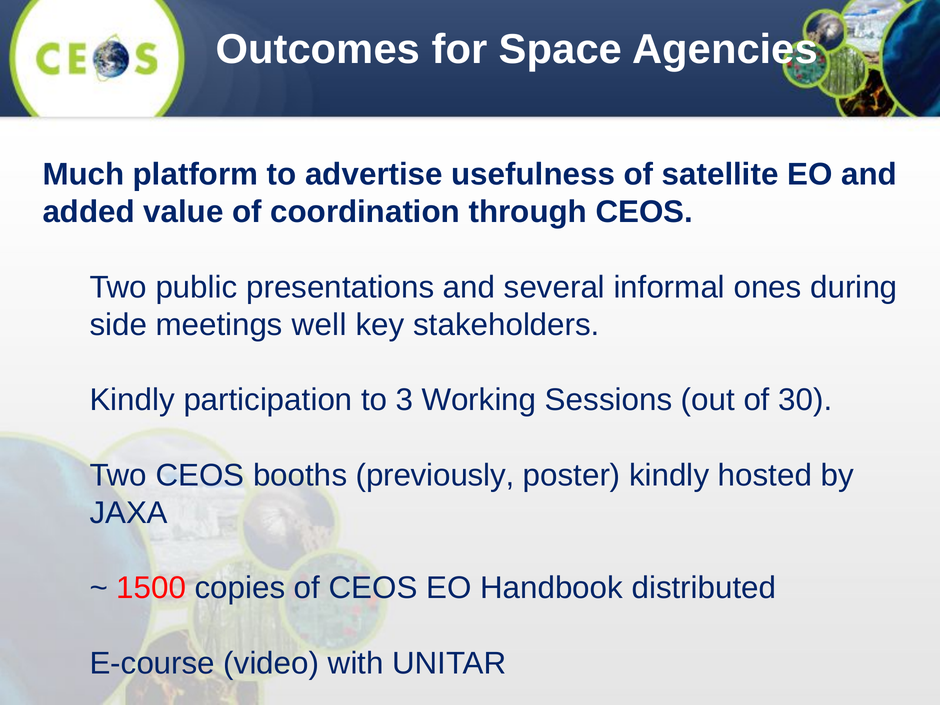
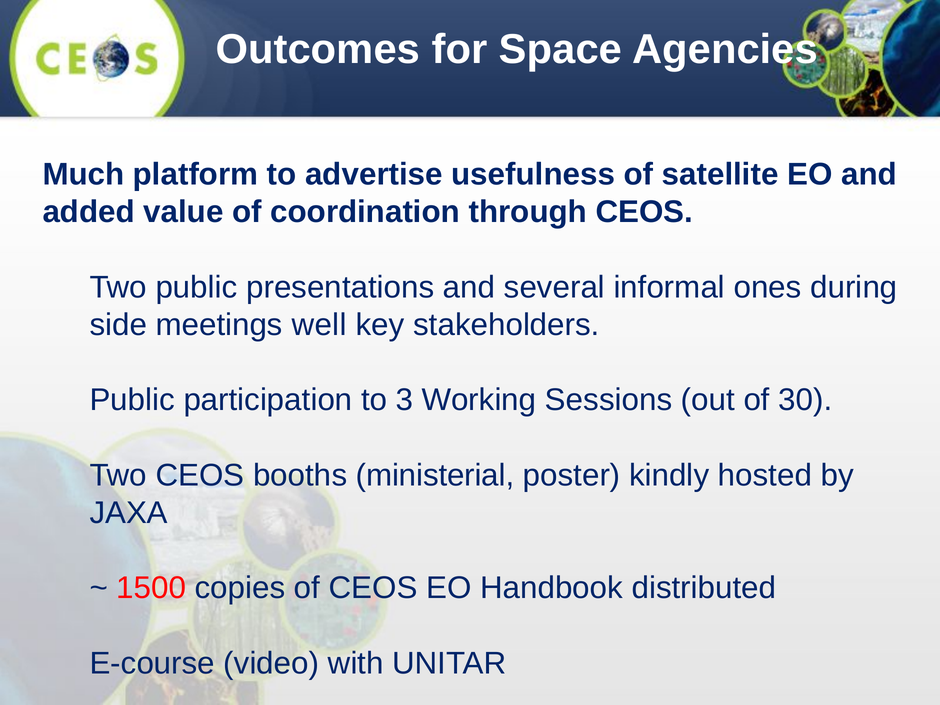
Kindly at (132, 400): Kindly -> Public
previously: previously -> ministerial
